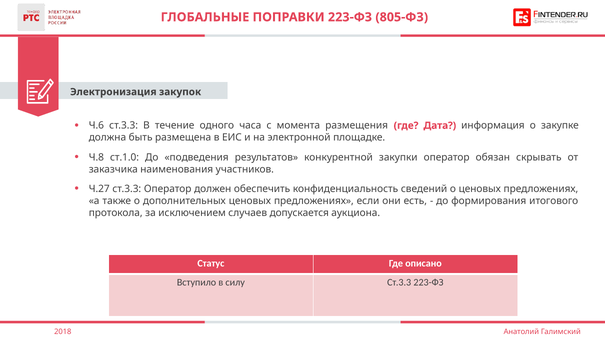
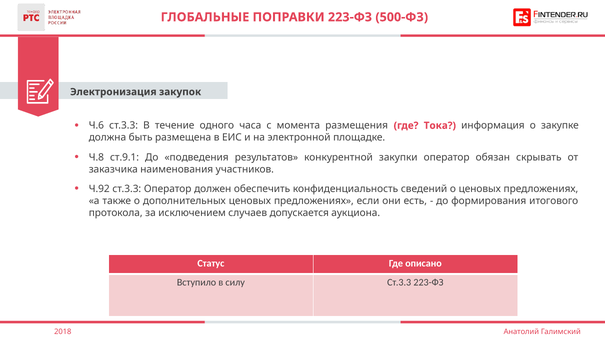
805-ФЗ: 805-ФЗ -> 500-ФЗ
Дата: Дата -> Тока
ст.1.0: ст.1.0 -> ст.9.1
Ч.27: Ч.27 -> Ч.92
